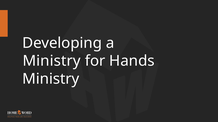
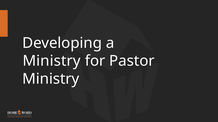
Hands: Hands -> Pastor
